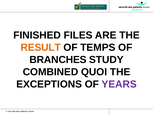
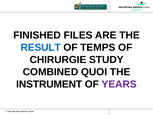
RESULT colour: orange -> blue
BRANCHES: BRANCHES -> CHIRURGIE
EXCEPTIONS: EXCEPTIONS -> INSTRUMENT
